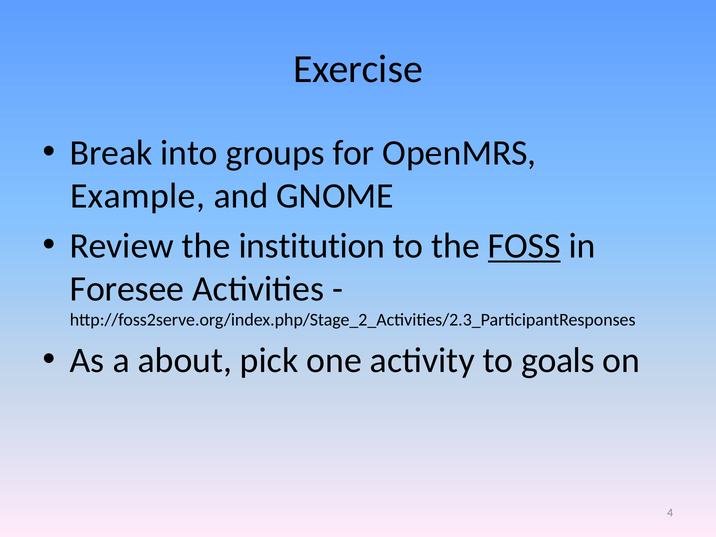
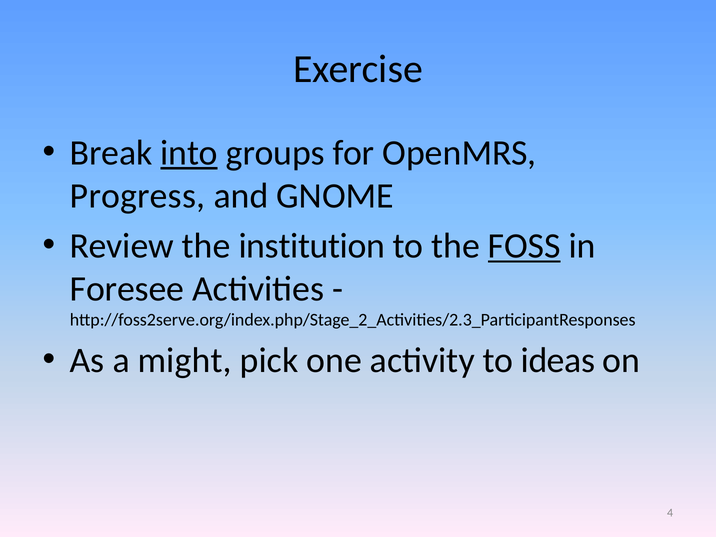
into underline: none -> present
Example: Example -> Progress
about: about -> might
goals: goals -> ideas
